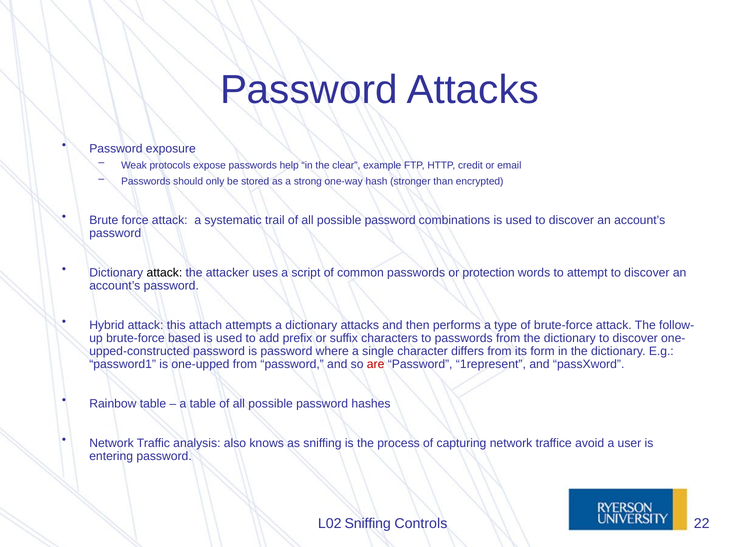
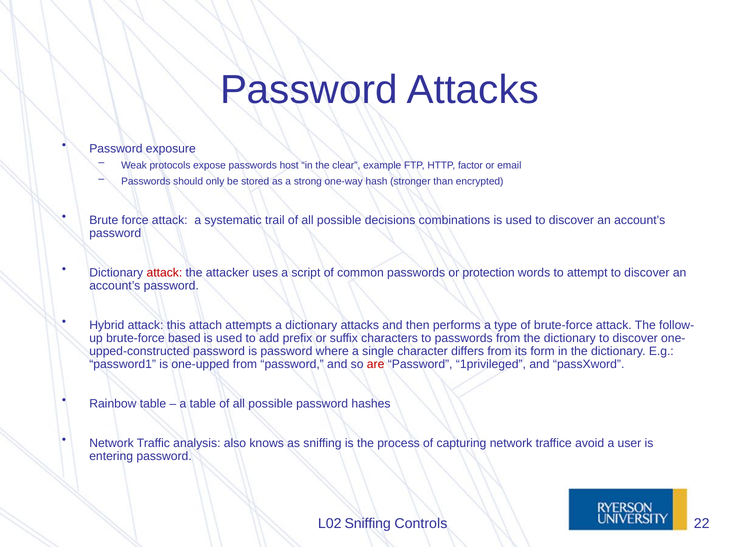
help: help -> host
credit: credit -> factor
password at (390, 220): password -> decisions
attack at (164, 272) colour: black -> red
1represent: 1represent -> 1privileged
